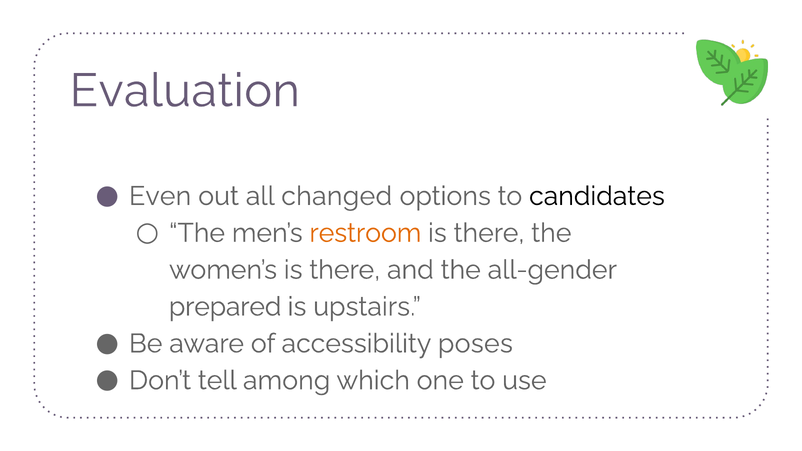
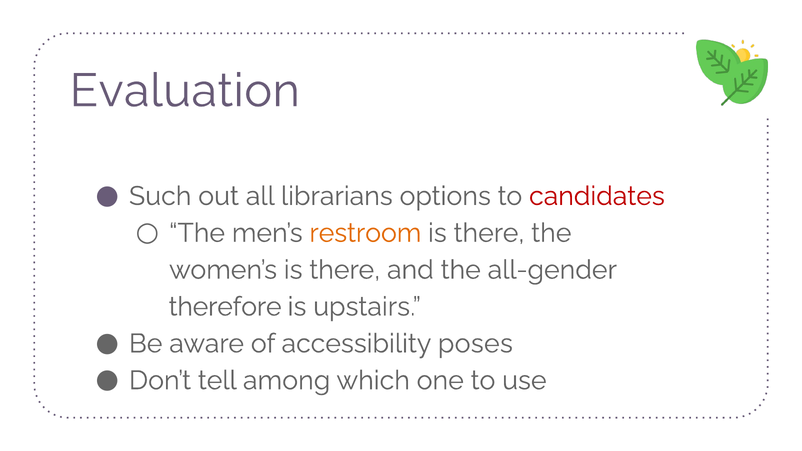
Even: Even -> Such
changed: changed -> librarians
candidates colour: black -> red
prepared: prepared -> therefore
